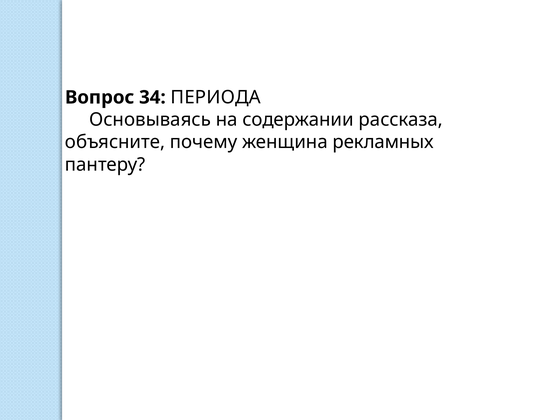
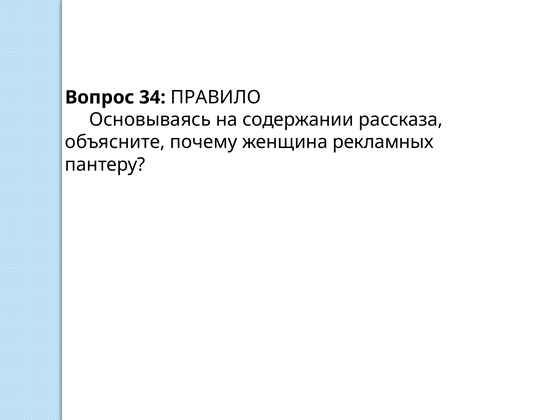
ПЕРИОДА: ПЕРИОДА -> ПРАВИЛО
